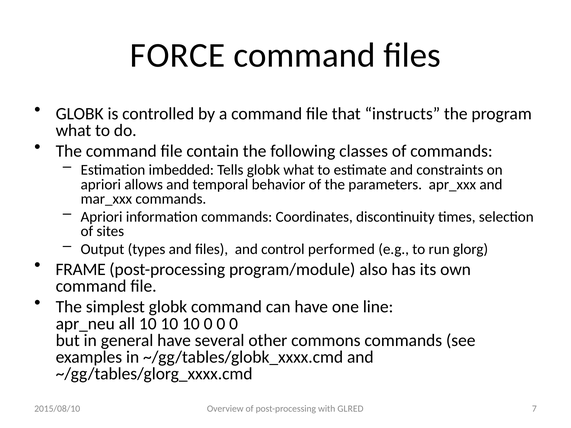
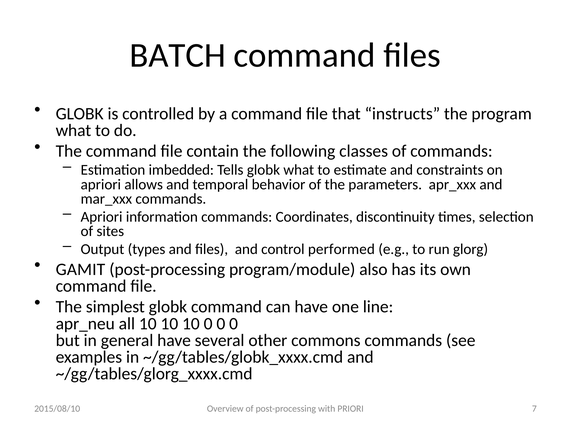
FORCE: FORCE -> BATCH
FRAME: FRAME -> GAMIT
GLRED: GLRED -> PRIORI
